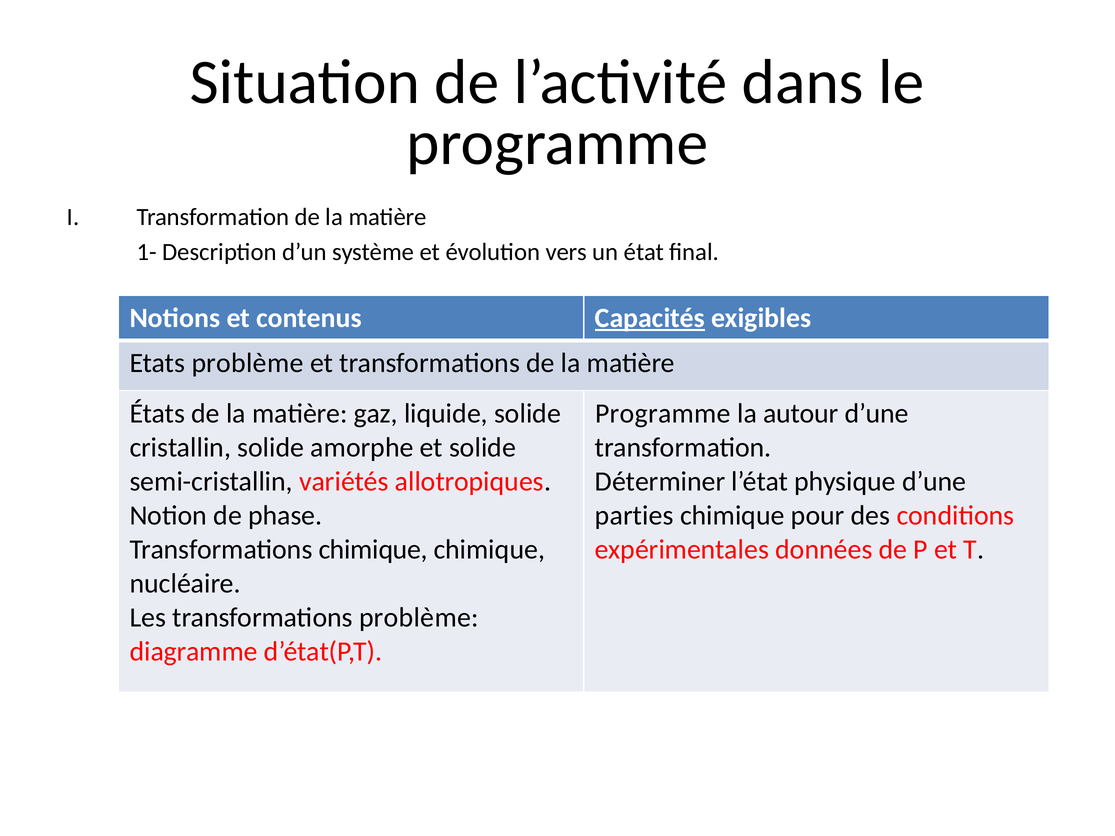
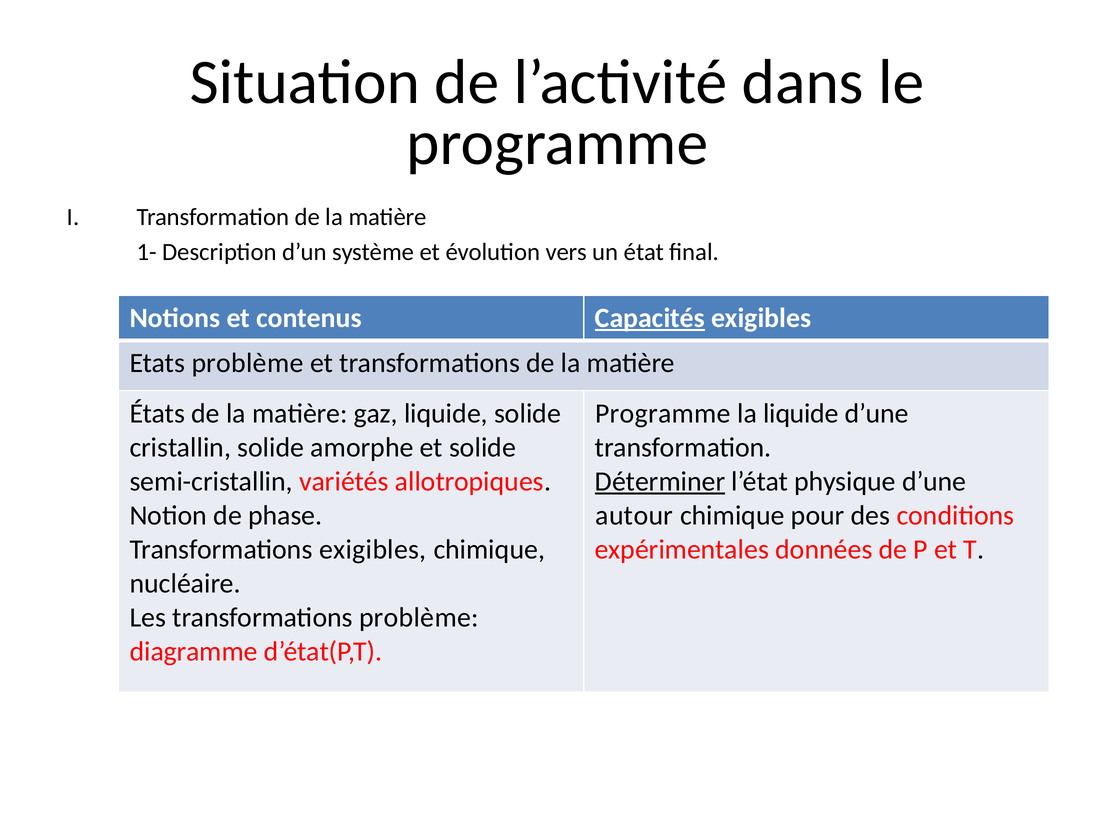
la autour: autour -> liquide
Déterminer underline: none -> present
parties: parties -> autour
Transformations chimique: chimique -> exigibles
